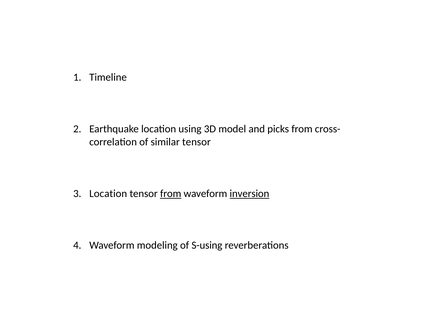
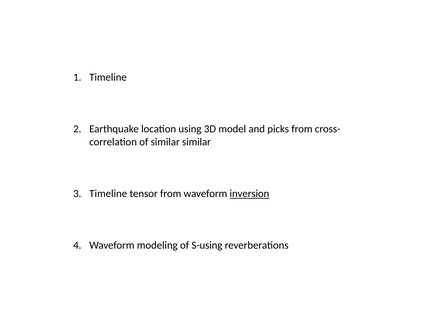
similar tensor: tensor -> similar
Location at (108, 193): Location -> Timeline
from at (171, 193) underline: present -> none
